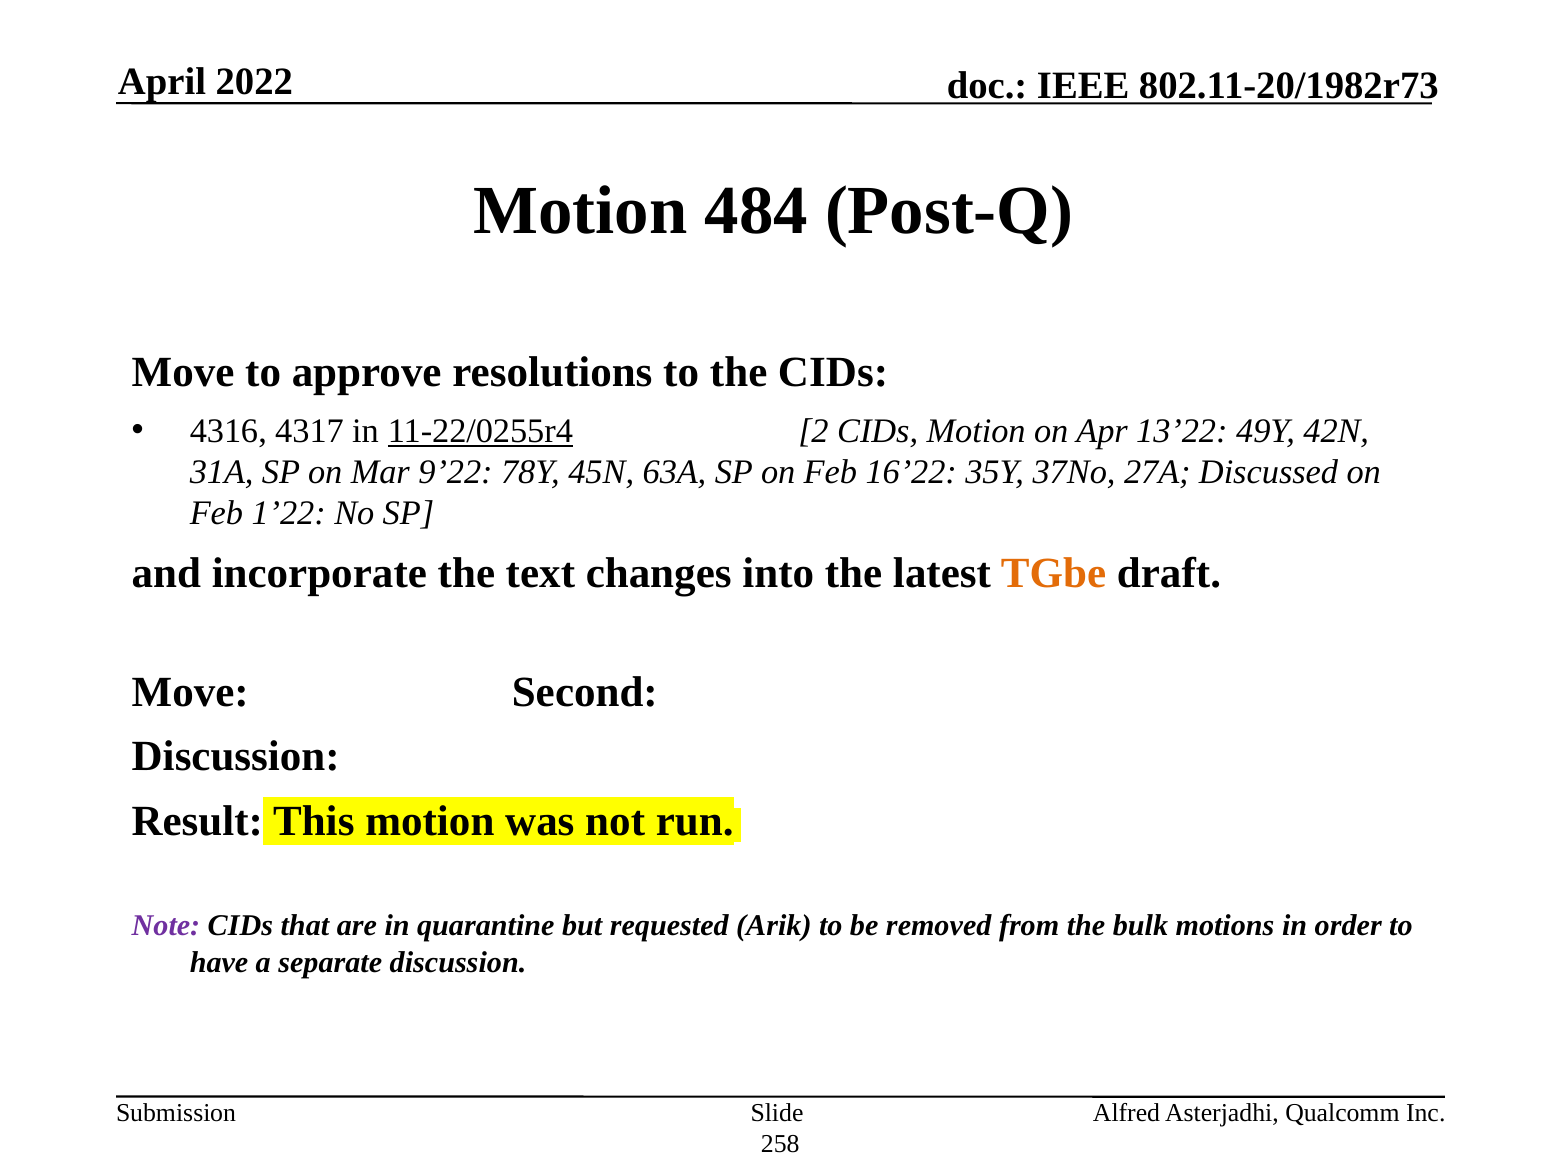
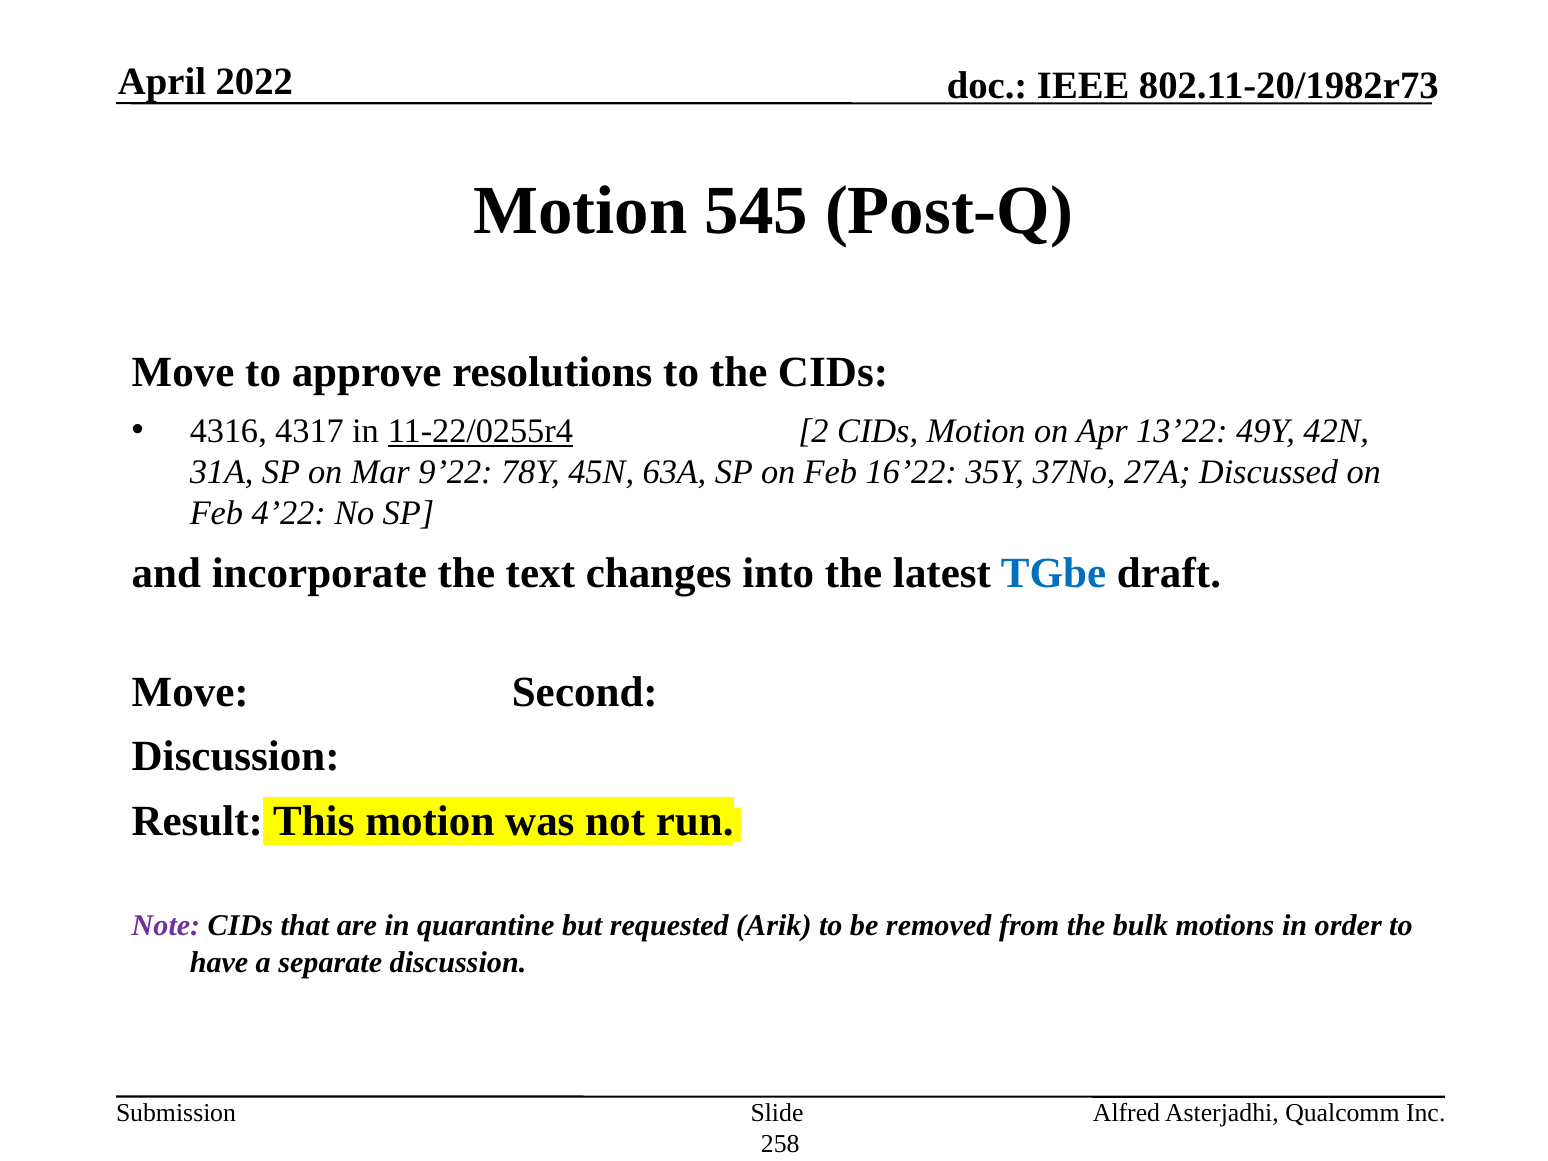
484: 484 -> 545
1’22: 1’22 -> 4’22
TGbe colour: orange -> blue
